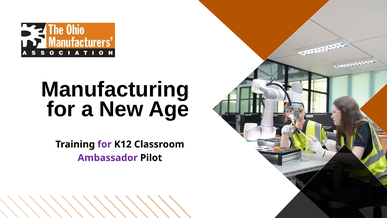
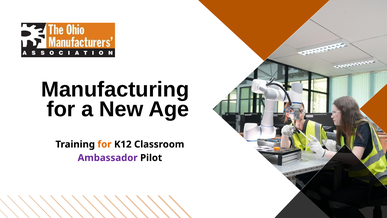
for at (105, 144) colour: purple -> orange
